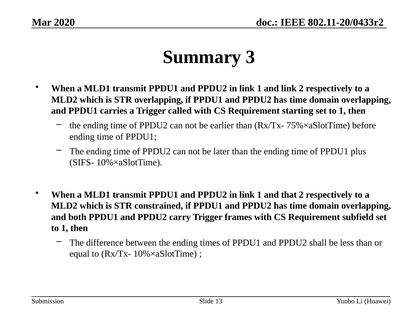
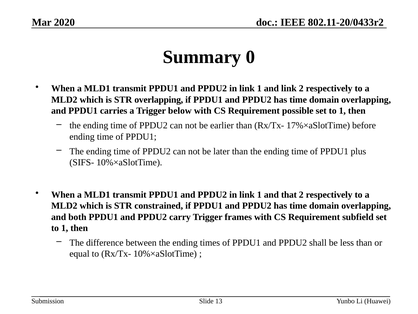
3: 3 -> 0
called: called -> below
starting: starting -> possible
75%×aSlotTime: 75%×aSlotTime -> 17%×aSlotTime
